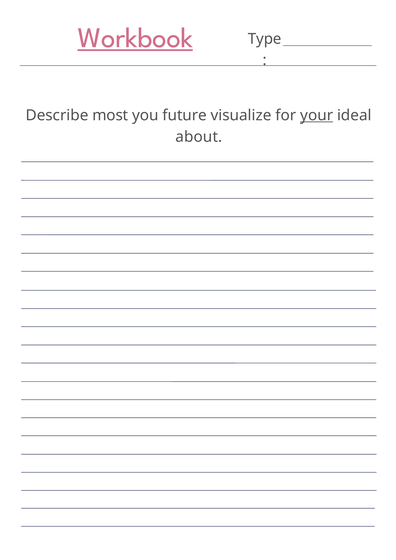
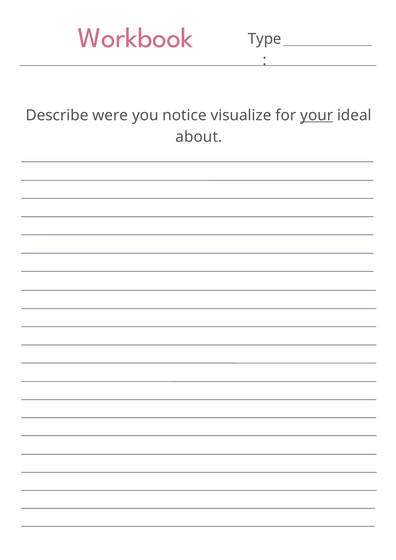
Workbook underline: present -> none
most: most -> were
future: future -> notice
